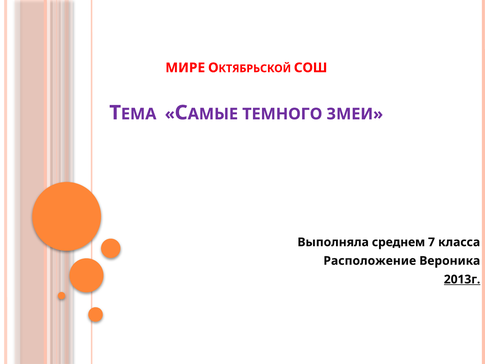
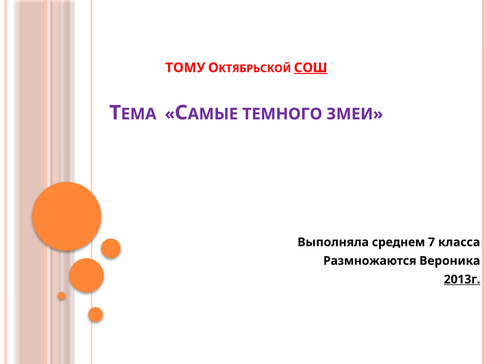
МИРЕ: МИРЕ -> ТОМУ
СОШ underline: none -> present
Расположение: Расположение -> Размножаются
